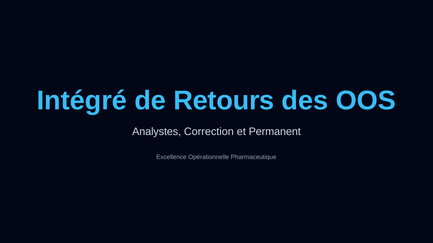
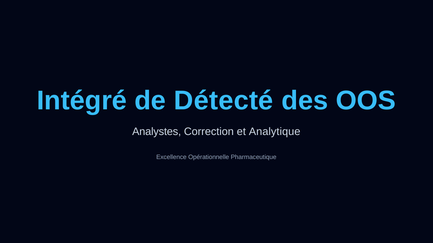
Retours: Retours -> Détecté
Permanent: Permanent -> Analytique
